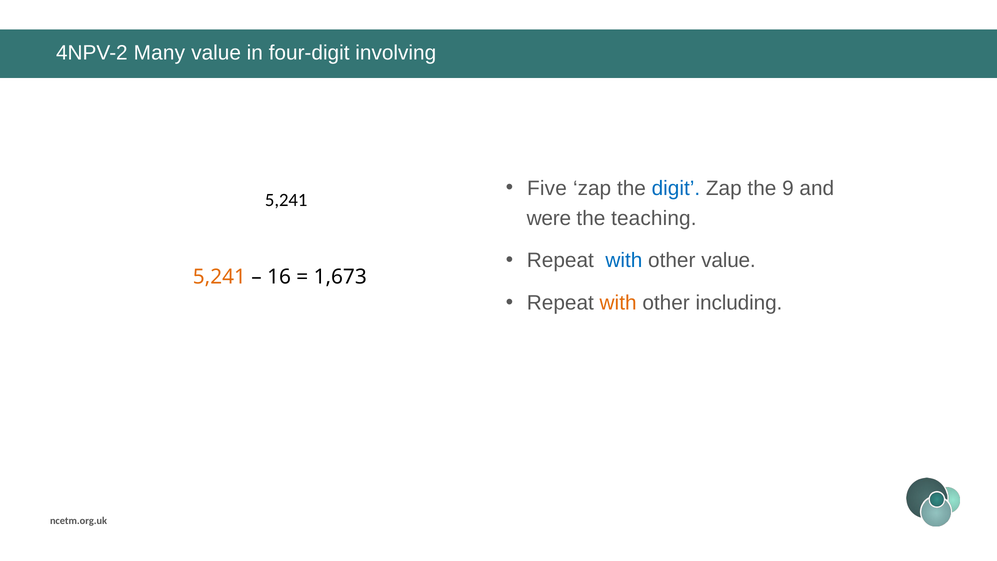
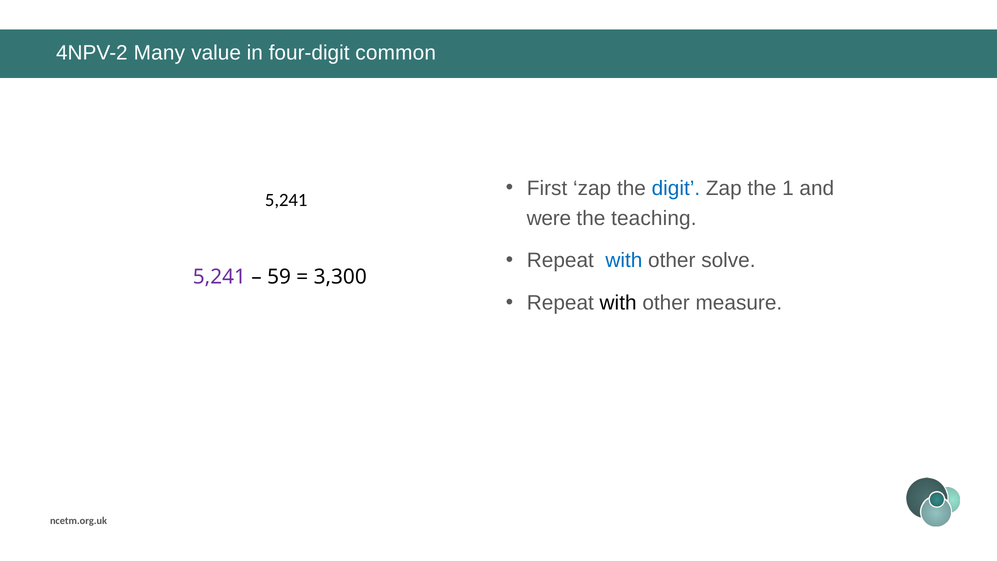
involving: involving -> common
Five: Five -> First
9: 9 -> 1
other value: value -> solve
5,241 at (219, 277) colour: orange -> purple
16: 16 -> 59
1,673: 1,673 -> 3,300
with at (618, 303) colour: orange -> black
including: including -> measure
